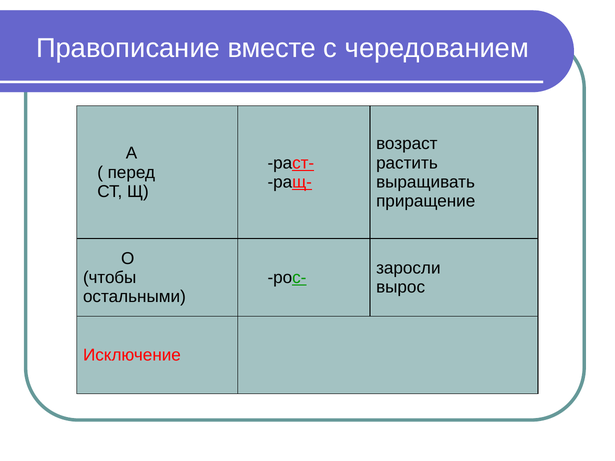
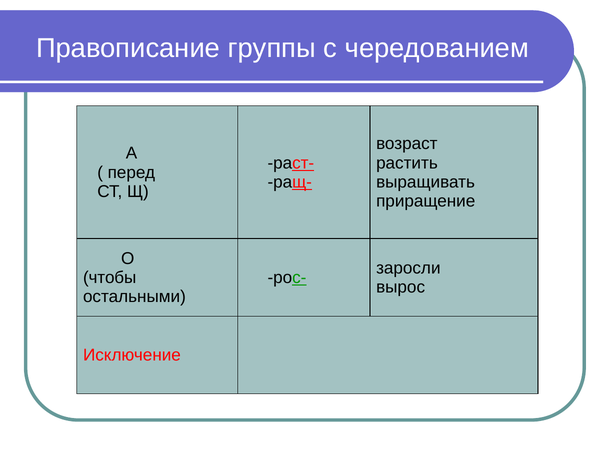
вместе: вместе -> группы
